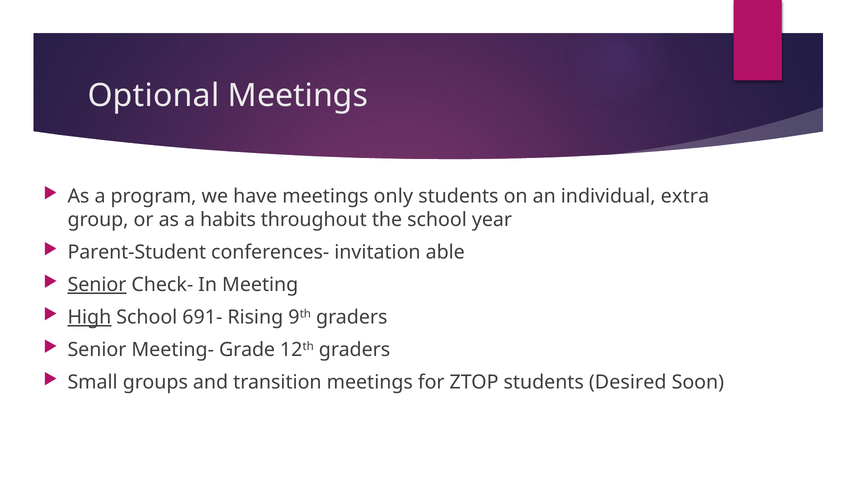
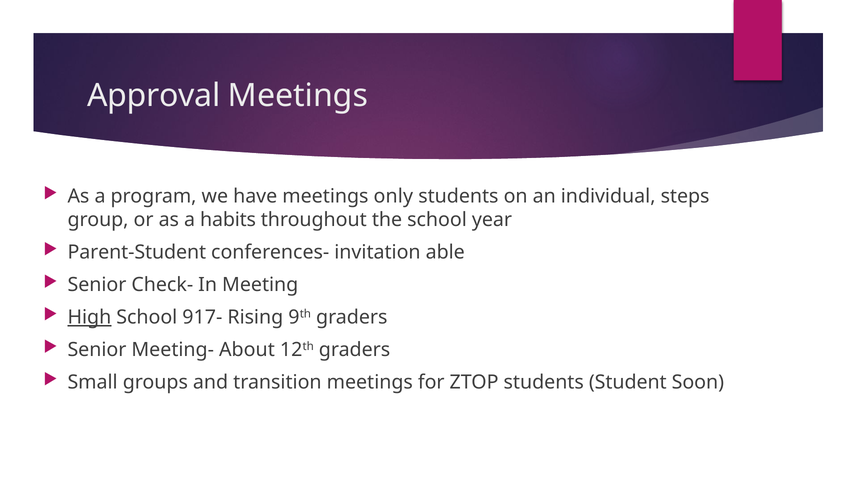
Optional: Optional -> Approval
extra: extra -> steps
Senior at (97, 285) underline: present -> none
691-: 691- -> 917-
Grade: Grade -> About
Desired: Desired -> Student
